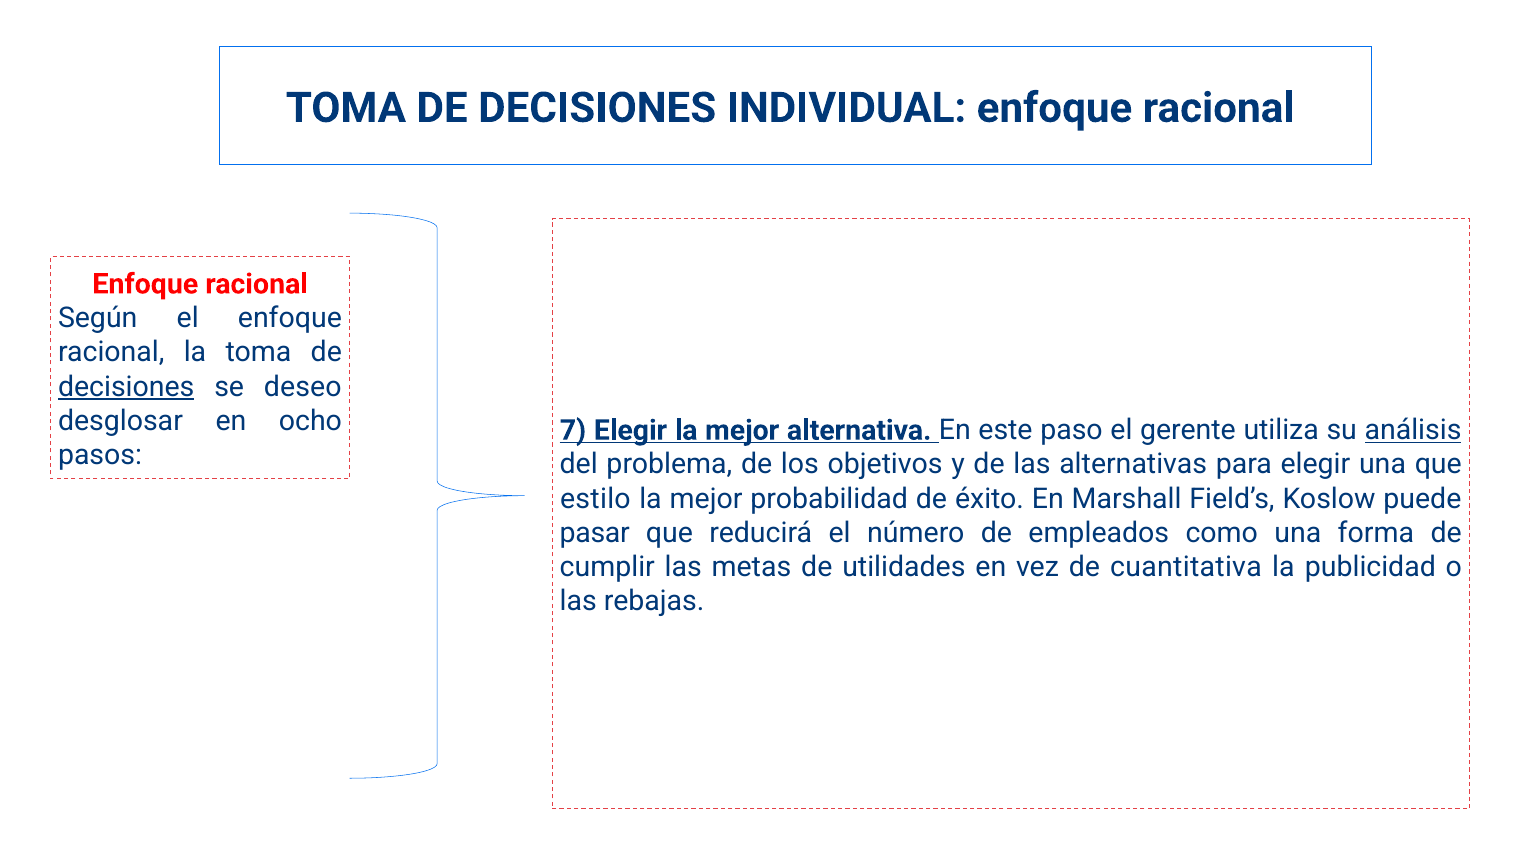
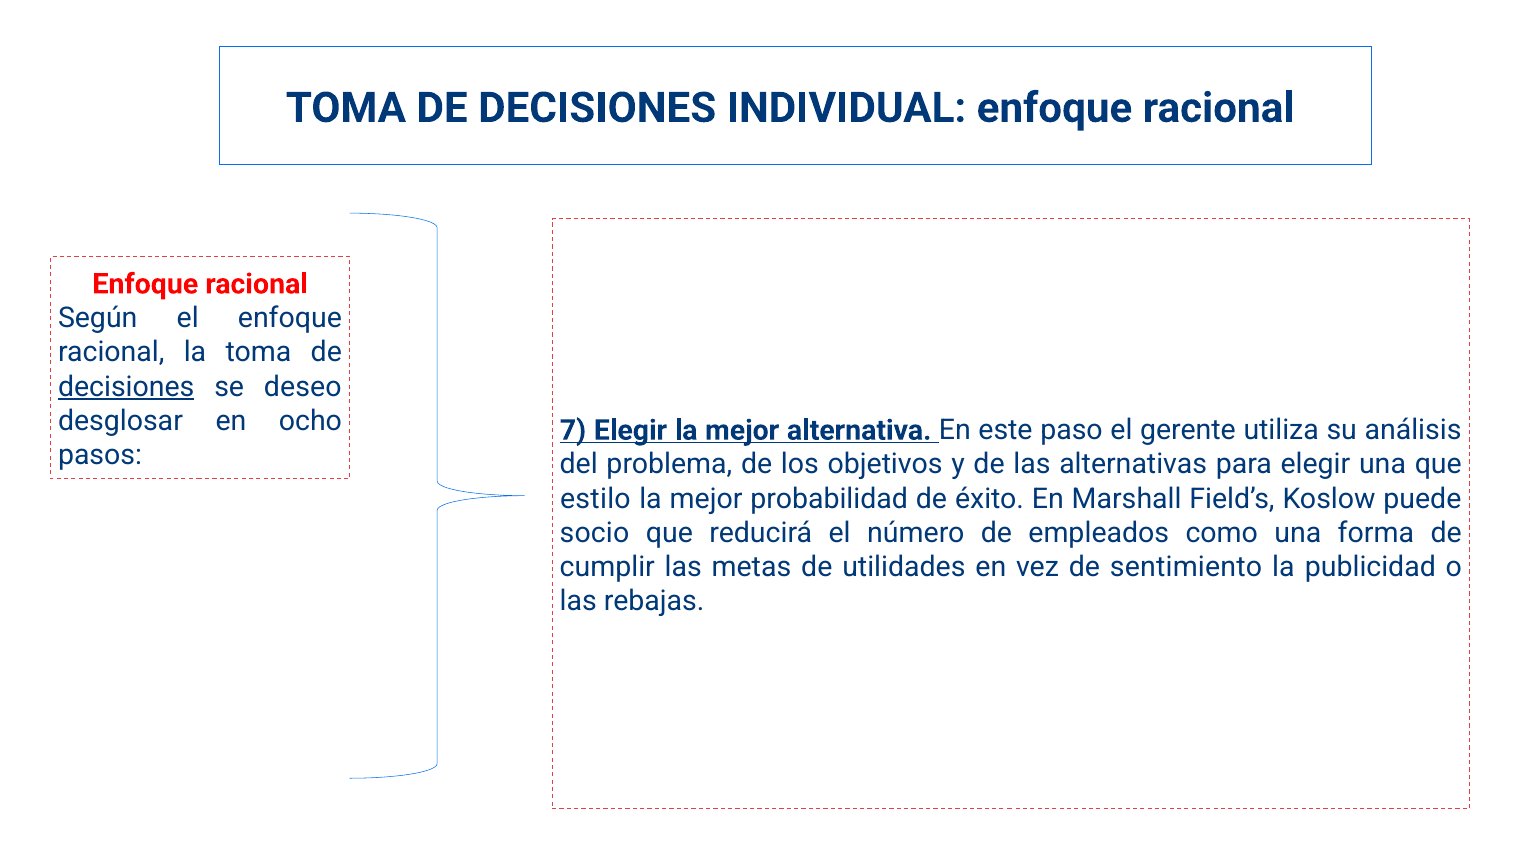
análisis underline: present -> none
pasar: pasar -> socio
cuantitativa: cuantitativa -> sentimiento
